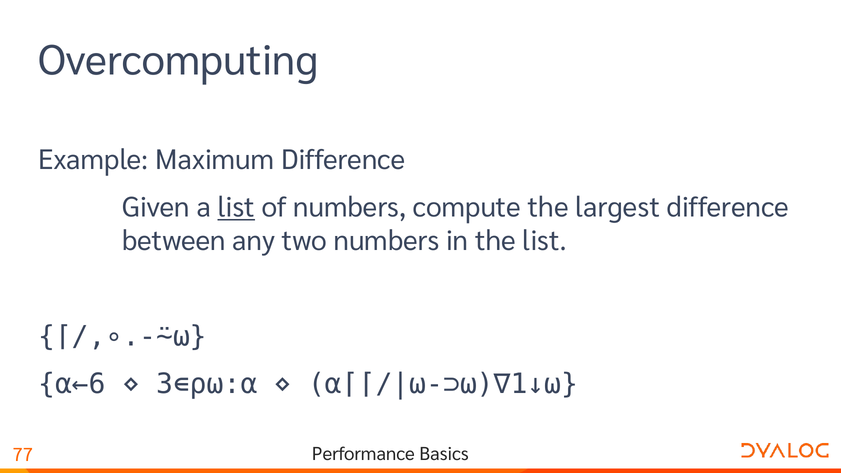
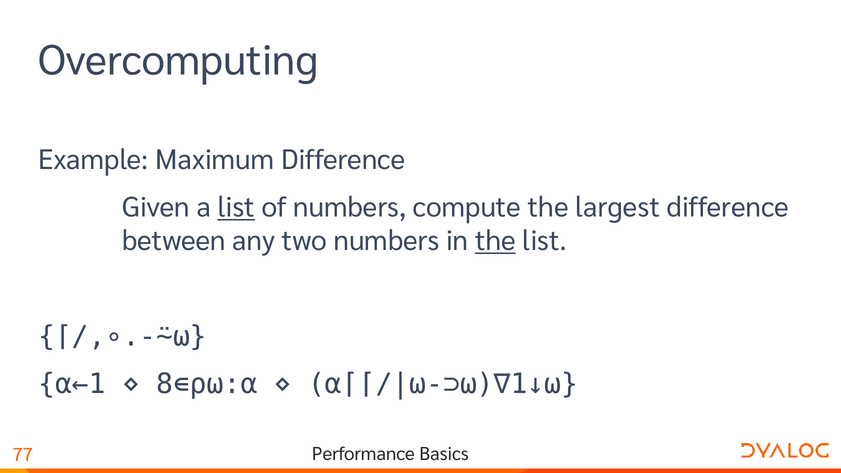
the at (495, 241) underline: none -> present
⍺←6: ⍺←6 -> ⍺←1
3∊⍴⍵:⍺: 3∊⍴⍵:⍺ -> 8∊⍴⍵:⍺
